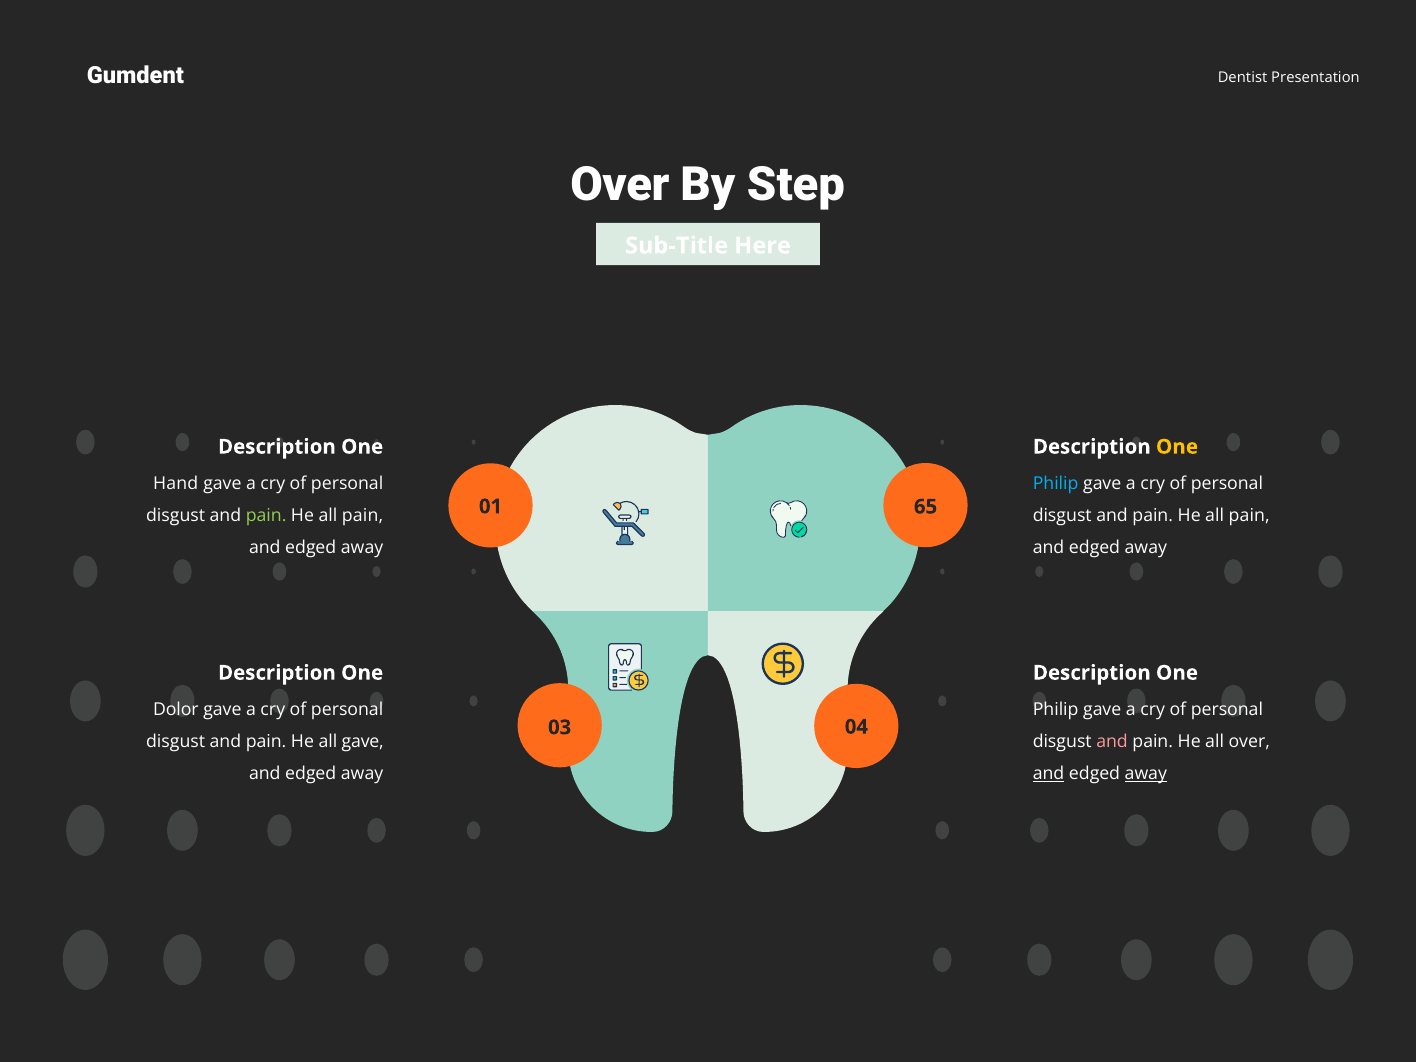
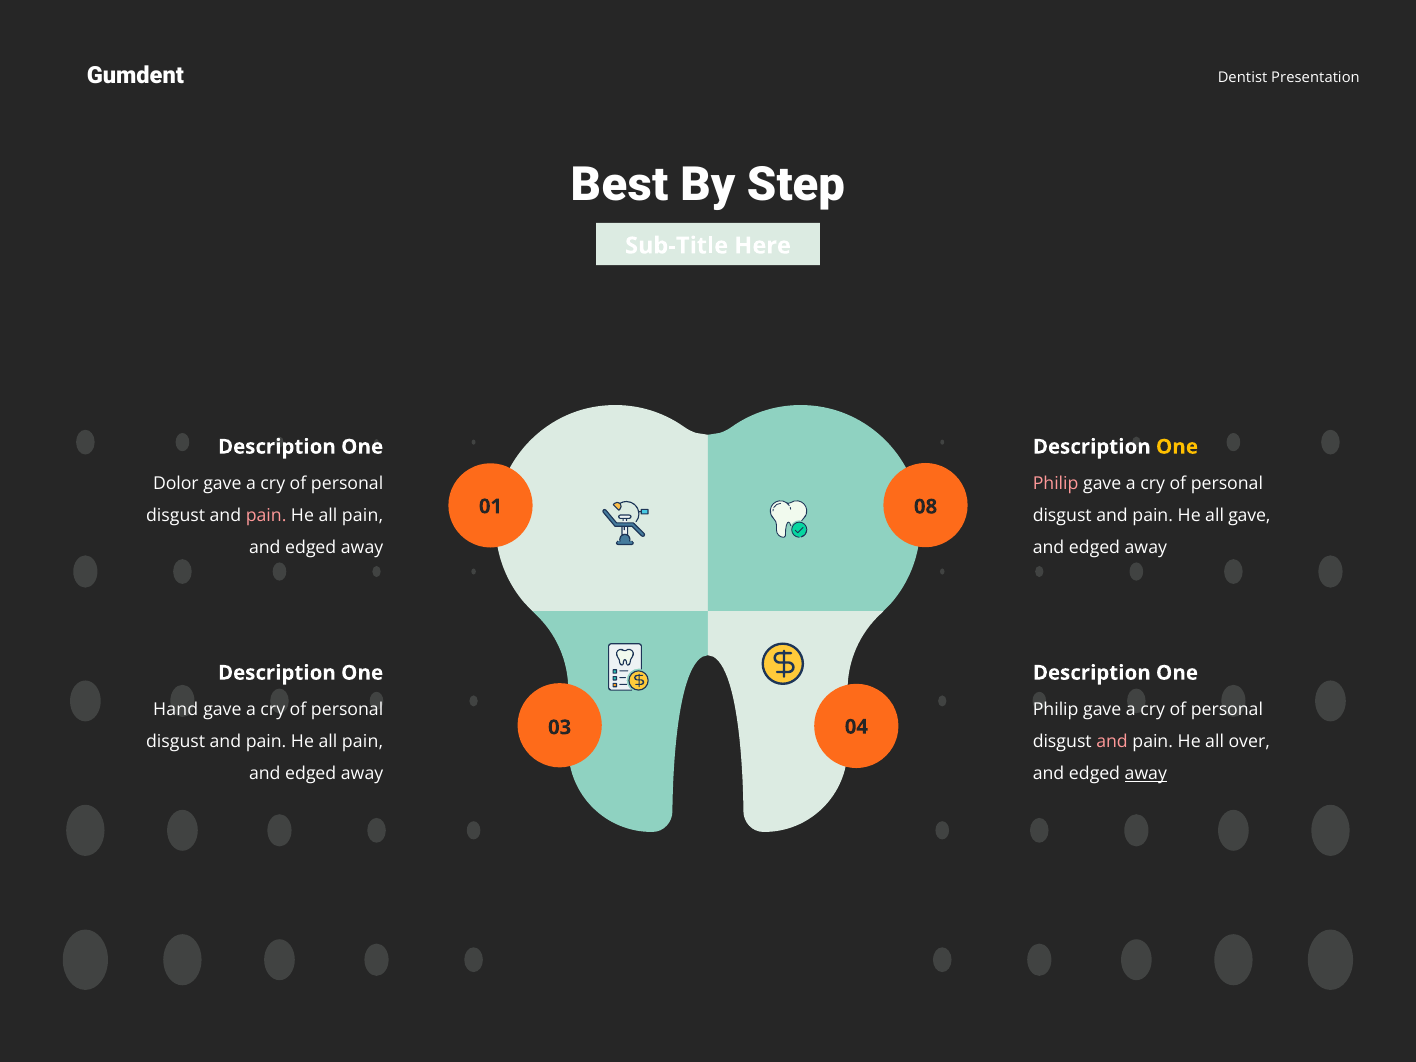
Over at (620, 185): Over -> Best
Hand: Hand -> Dolor
Philip at (1056, 484) colour: light blue -> pink
65: 65 -> 08
pain at (266, 516) colour: light green -> pink
pain at (1249, 516): pain -> gave
Dolor: Dolor -> Hand
gave at (363, 742): gave -> pain
and at (1049, 774) underline: present -> none
